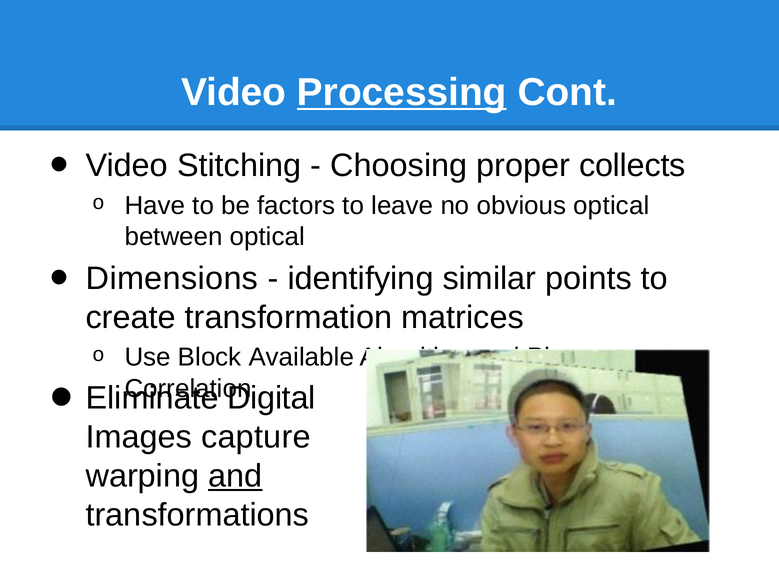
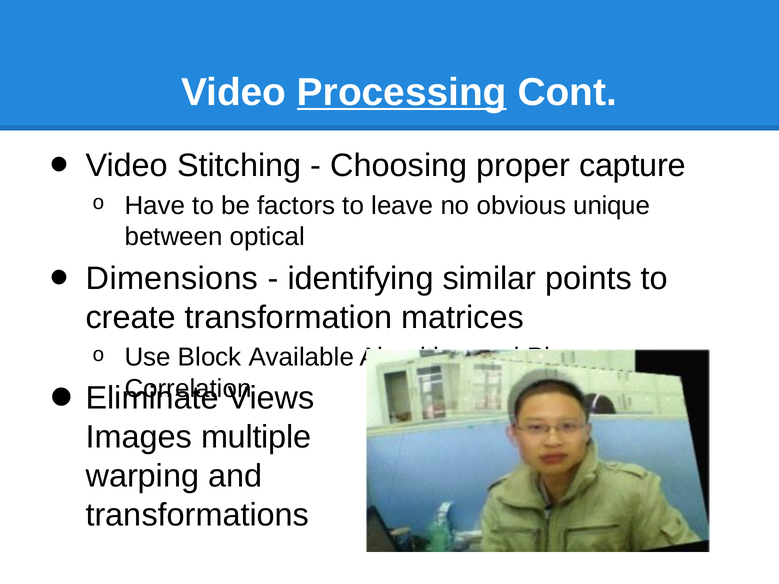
collects: collects -> capture
obvious optical: optical -> unique
Digital: Digital -> Views
capture: capture -> multiple
and at (235, 476) underline: present -> none
